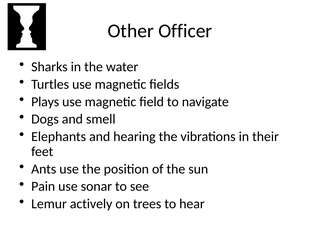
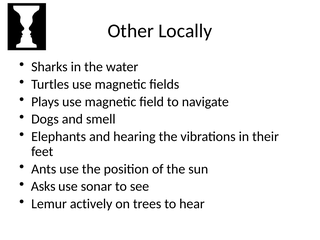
Officer: Officer -> Locally
Pain: Pain -> Asks
